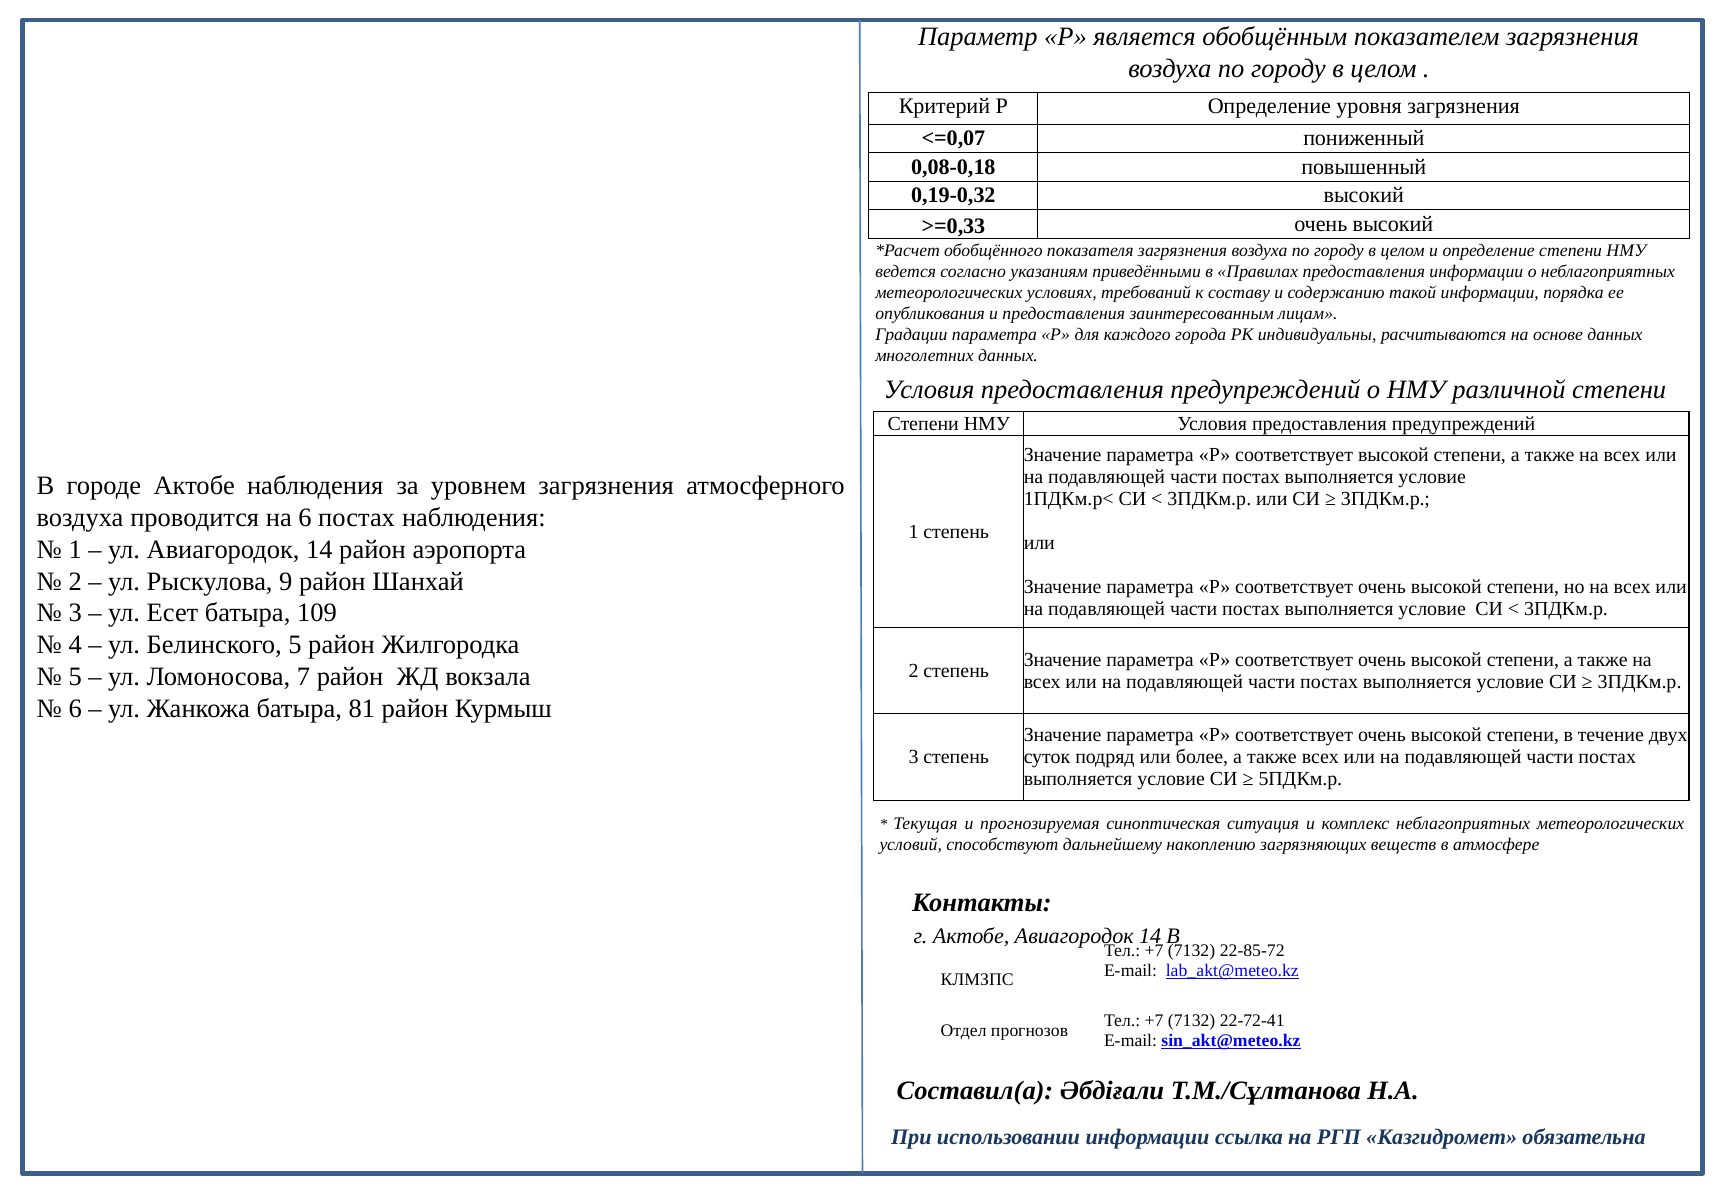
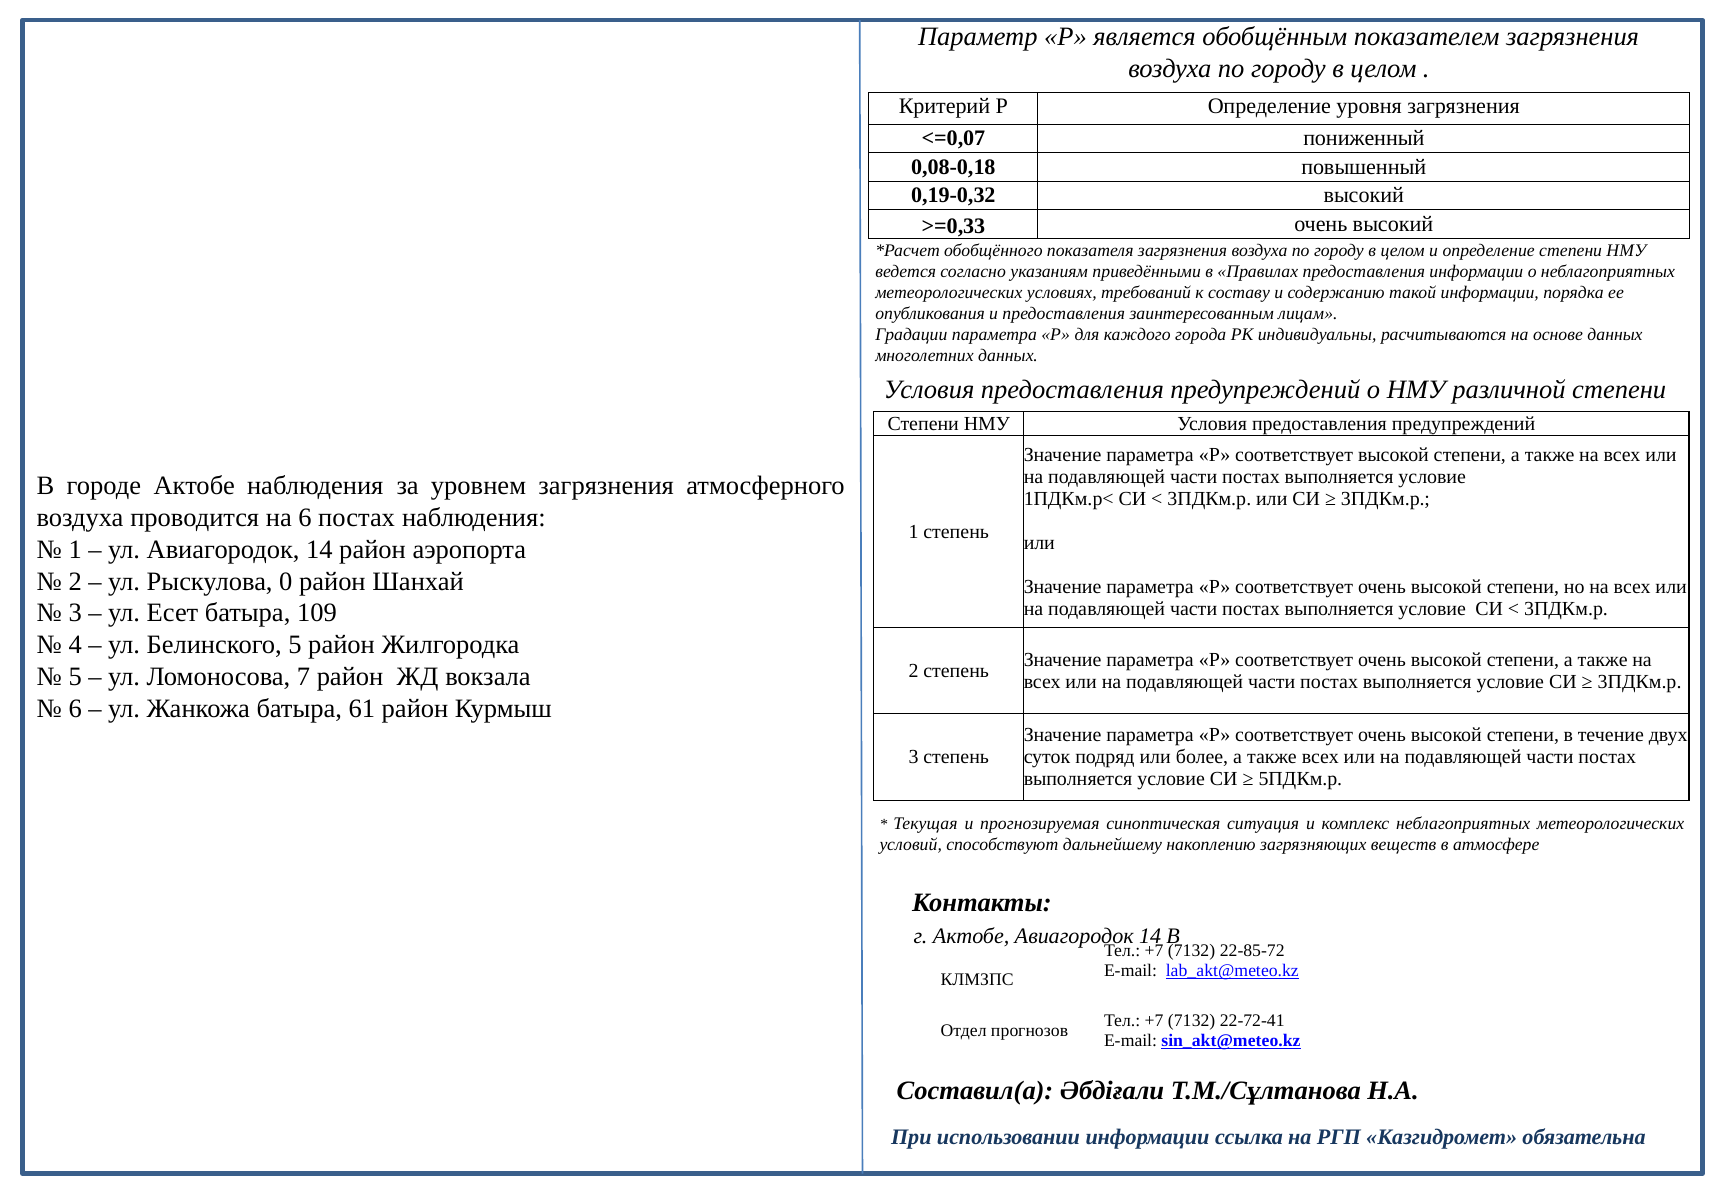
9: 9 -> 0
81: 81 -> 61
